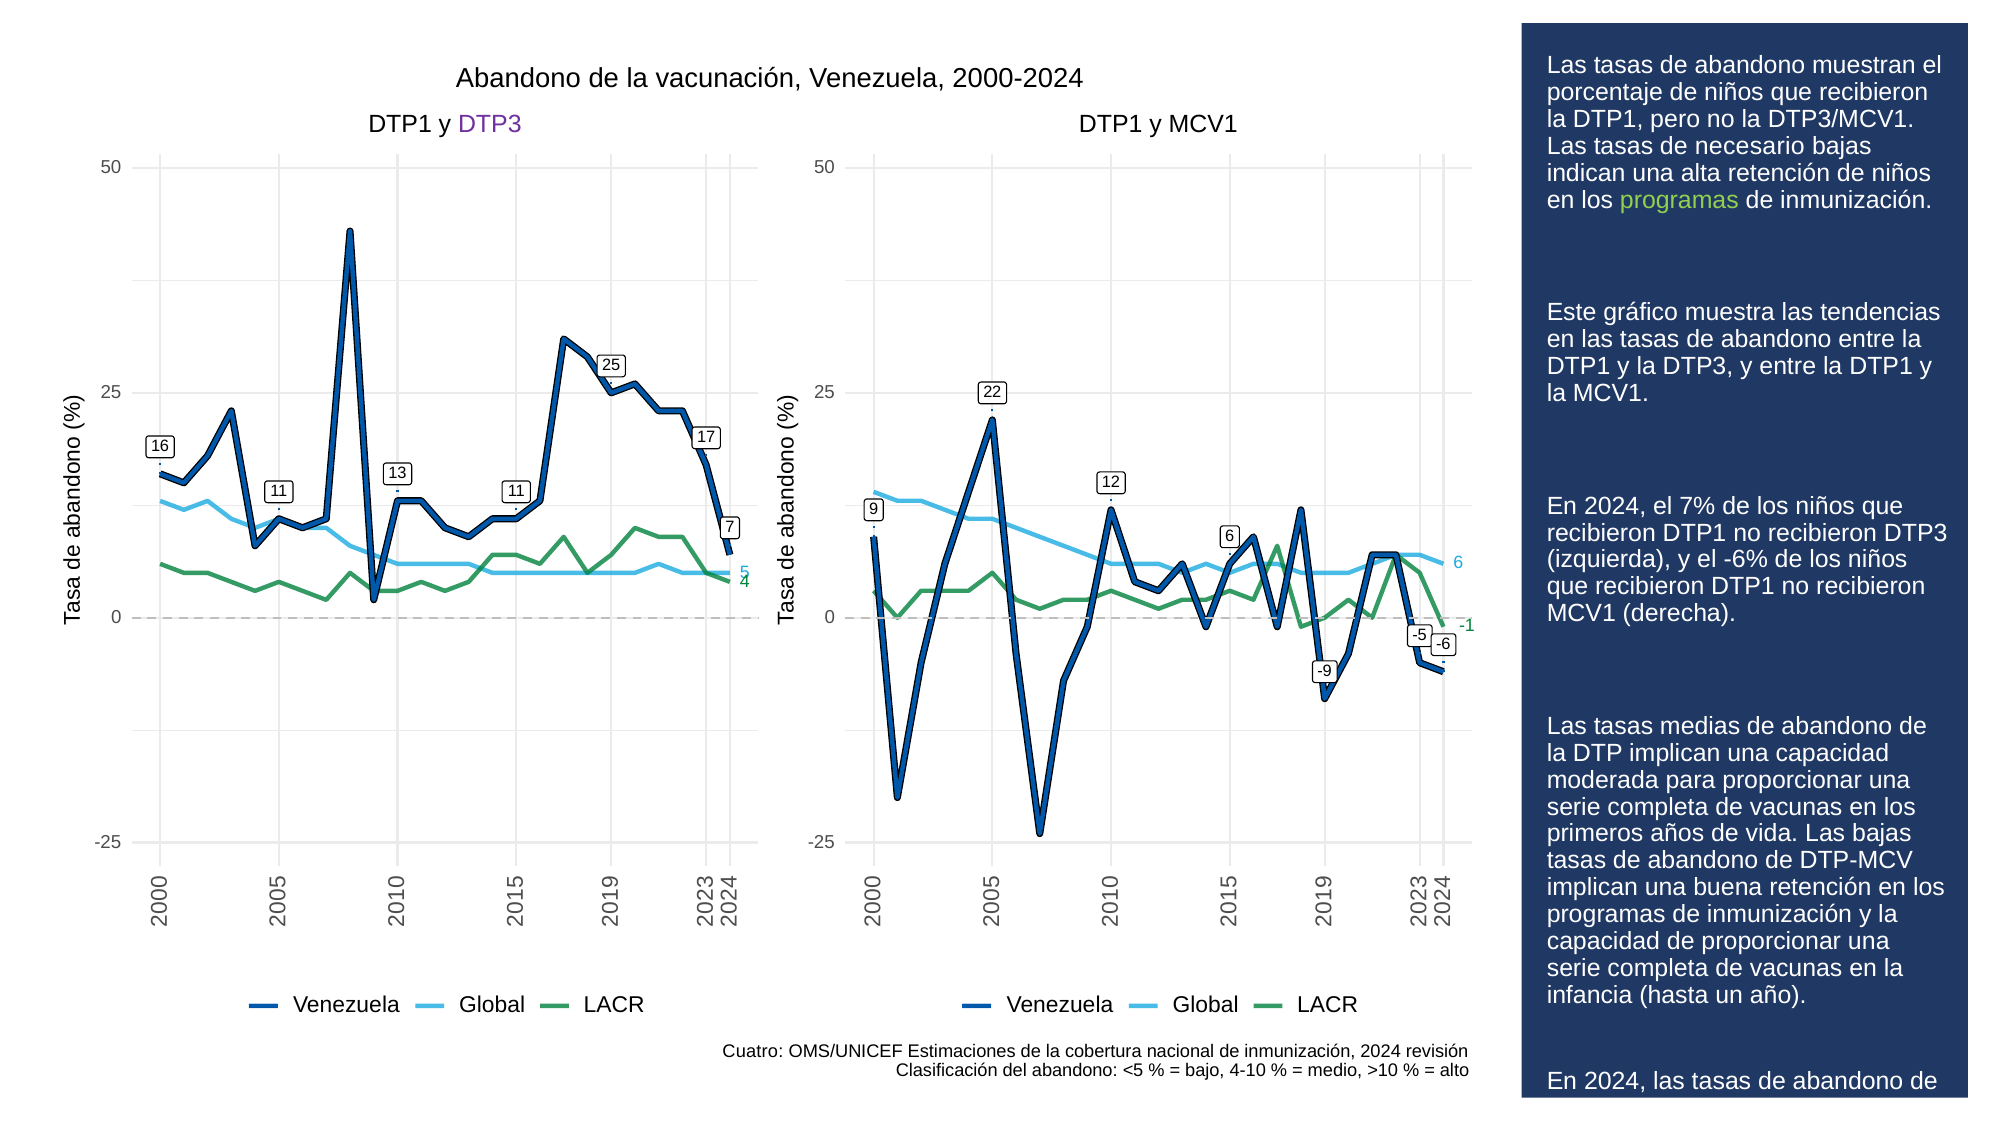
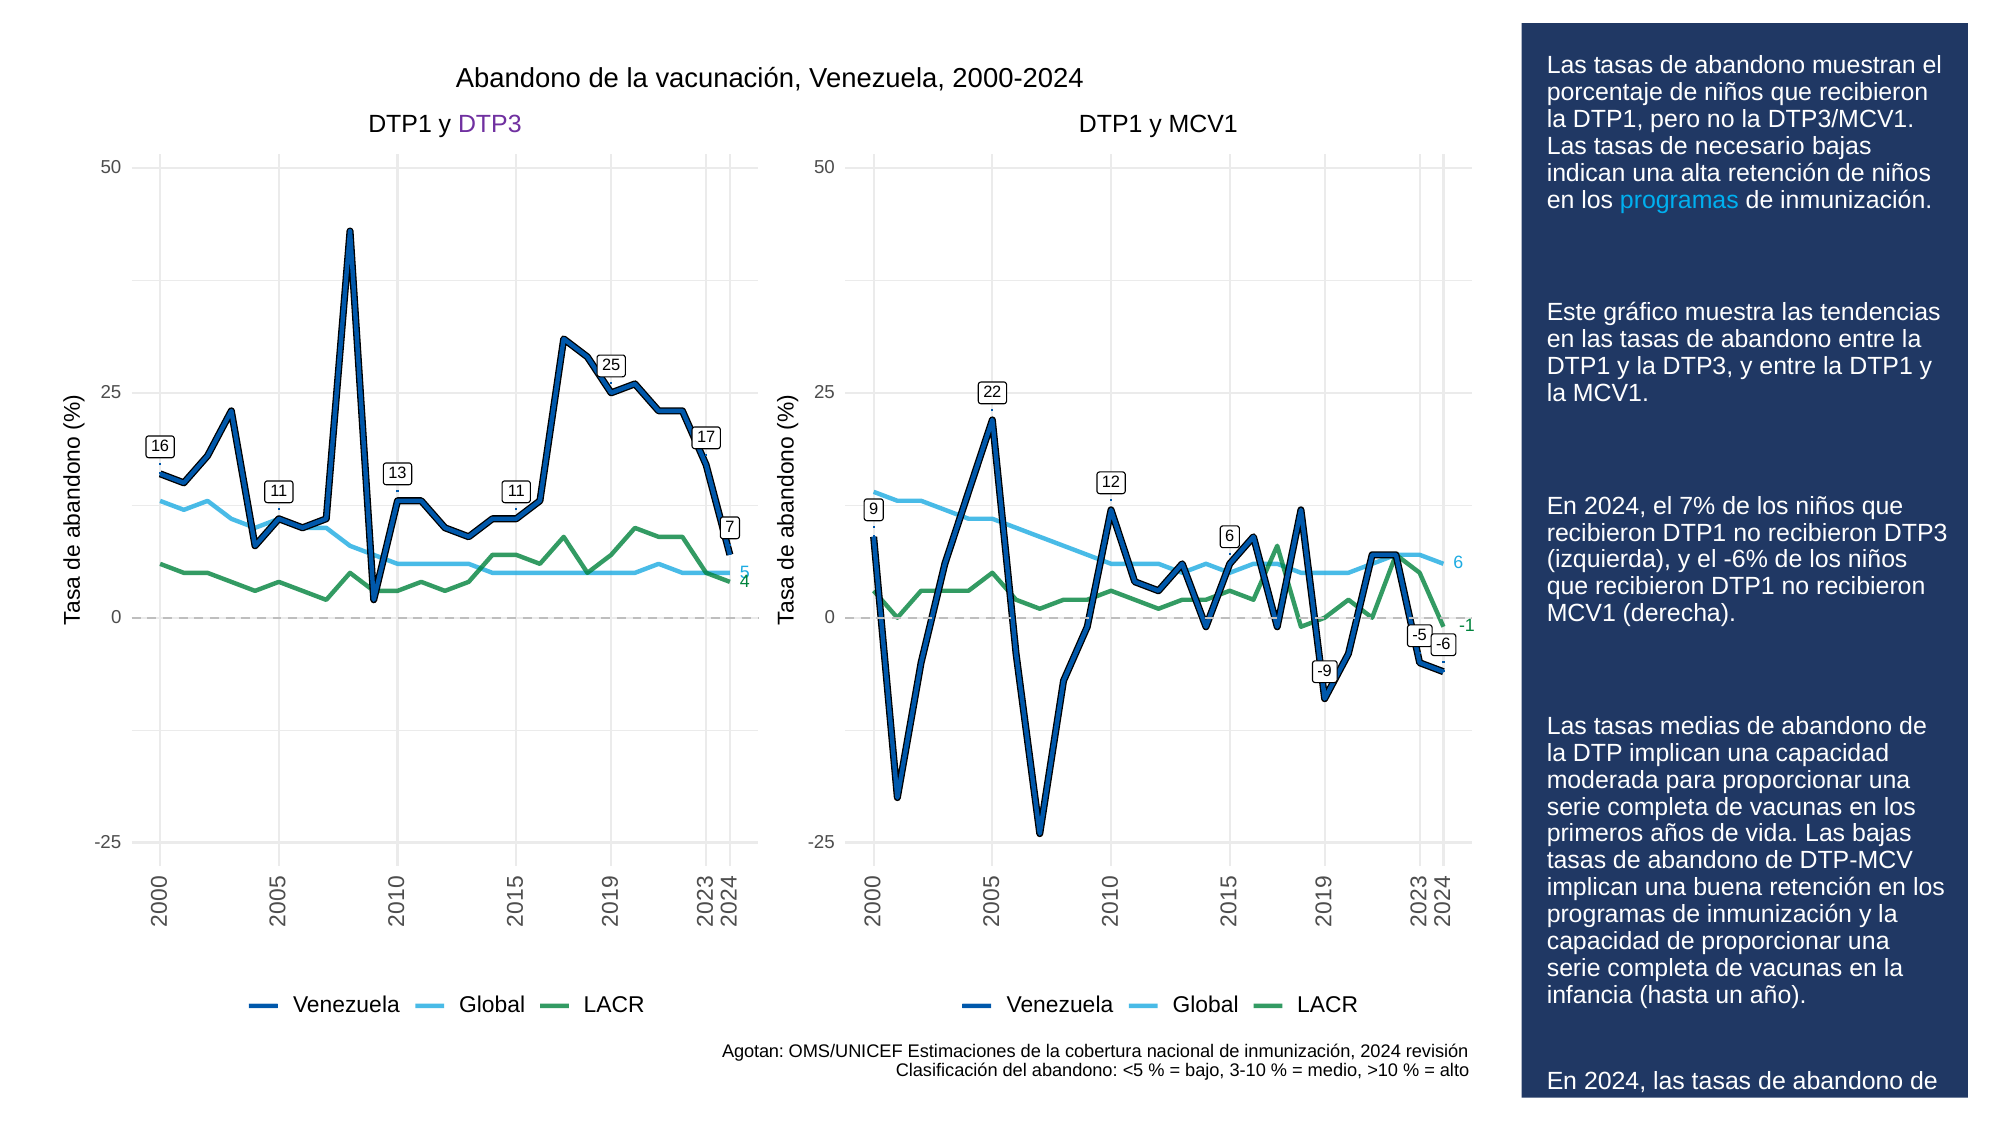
programas at (1679, 200) colour: light green -> light blue
Cuatro: Cuatro -> Agotan
4-10: 4-10 -> 3-10
